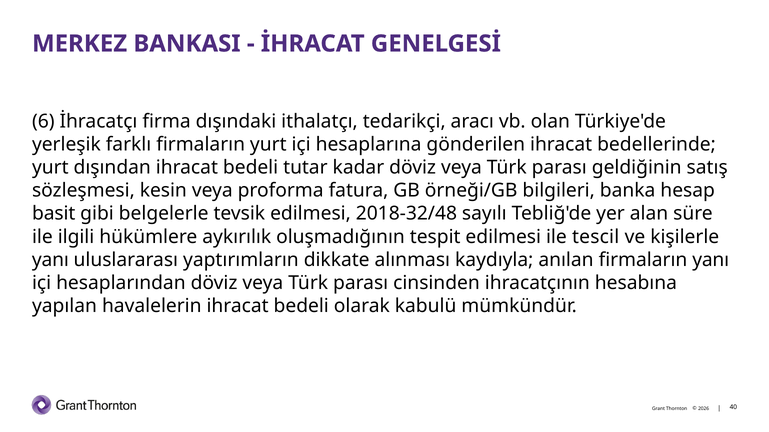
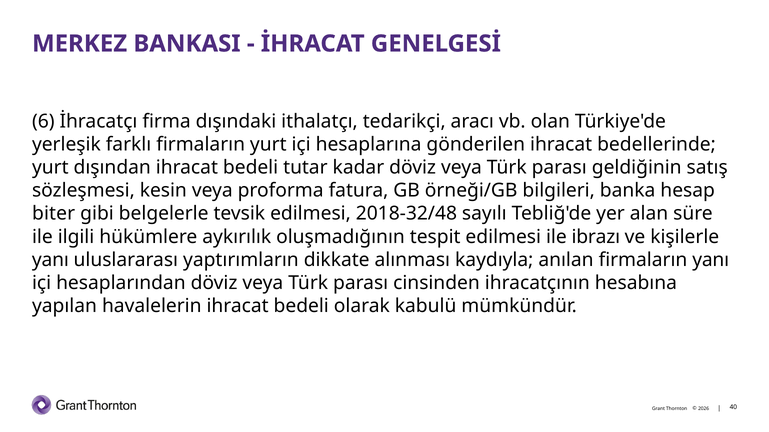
basit: basit -> biter
tescil: tescil -> ibrazı
